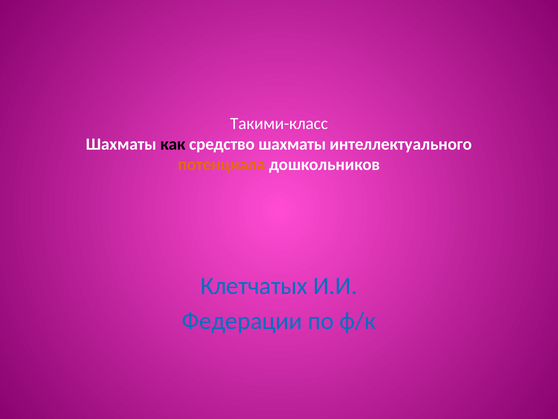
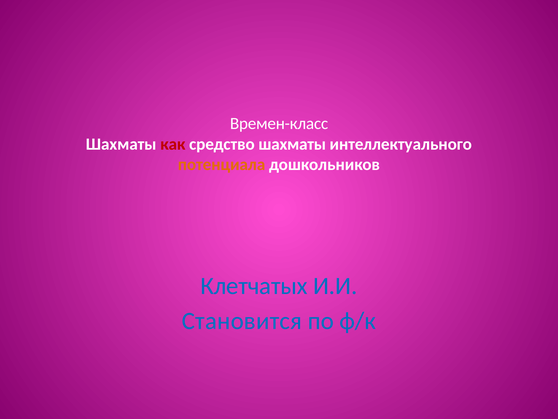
Такими-класс: Такими-класс -> Времен-класс
как colour: black -> red
Федерации: Федерации -> Становится
